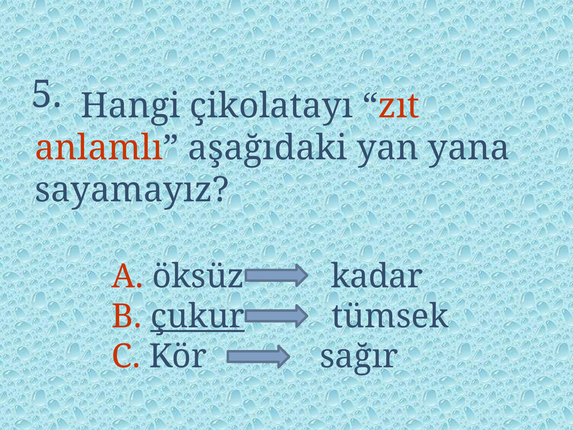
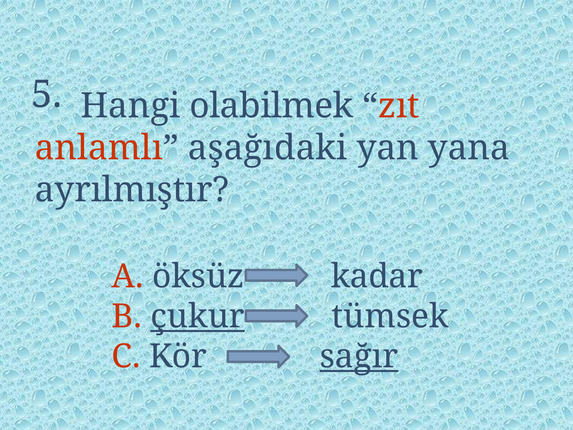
çikolatayı: çikolatayı -> olabilmek
sayamayız: sayamayız -> ayrılmıştır
sağır underline: none -> present
